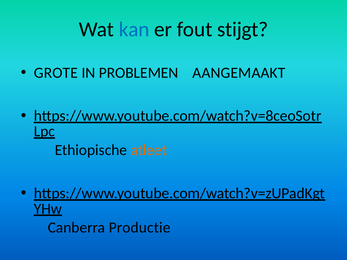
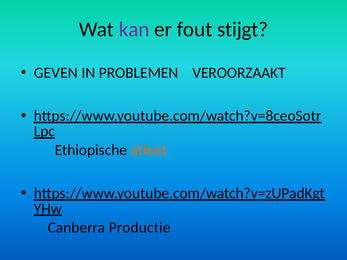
kan colour: blue -> purple
GROTE: GROTE -> GEVEN
AANGEMAAKT: AANGEMAAKT -> VEROORZAAKT
